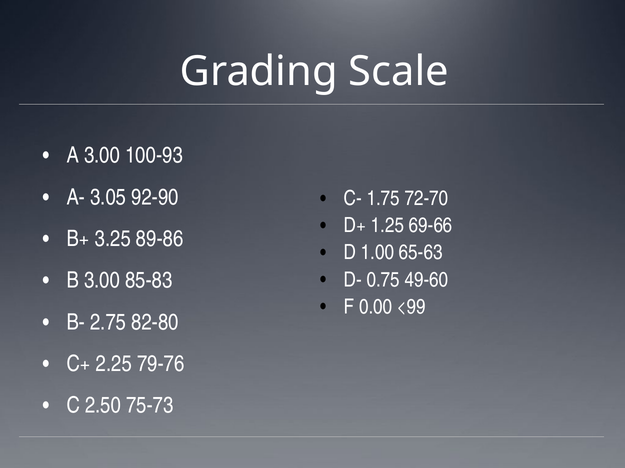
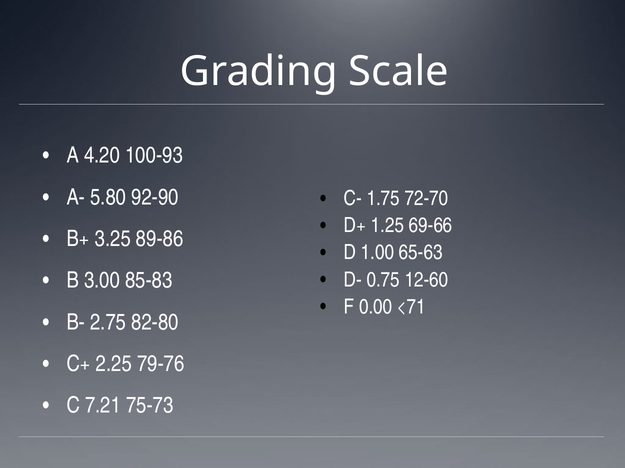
A 3.00: 3.00 -> 4.20
3.05: 3.05 -> 5.80
49-60: 49-60 -> 12-60
<99: <99 -> <71
2.50: 2.50 -> 7.21
